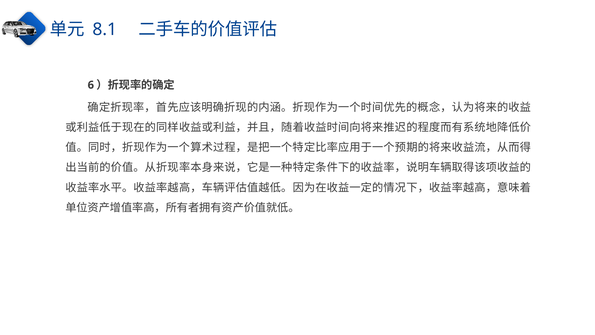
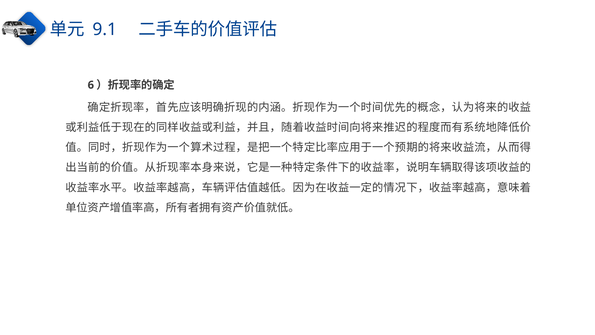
8.1: 8.1 -> 9.1
